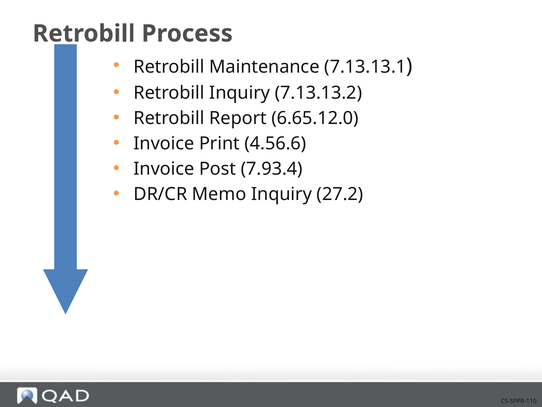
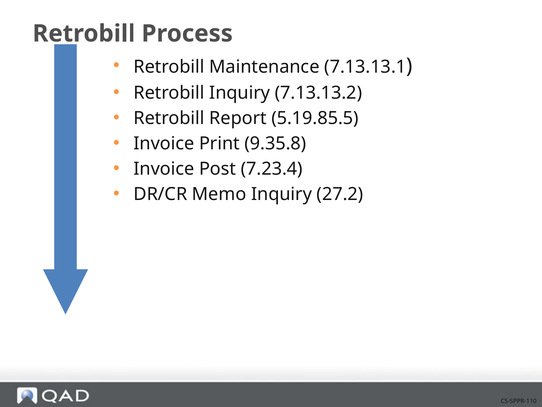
6.65.12.0: 6.65.12.0 -> 5.19.85.5
4.56.6: 4.56.6 -> 9.35.8
7.93.4: 7.93.4 -> 7.23.4
